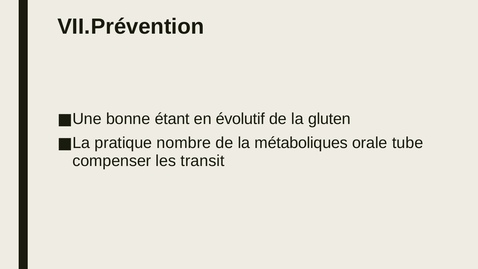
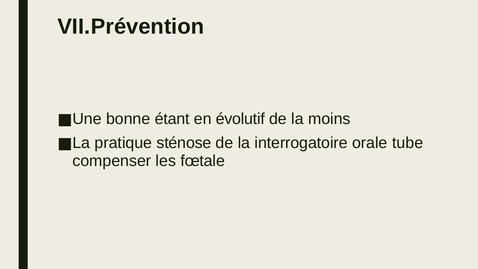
gluten: gluten -> moins
nombre: nombre -> sténose
métaboliques: métaboliques -> interrogatoire
transit: transit -> fœtale
